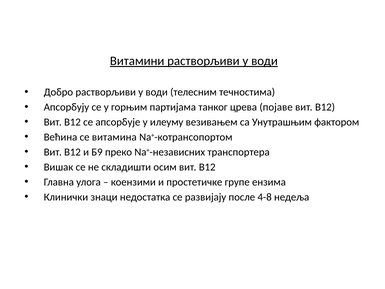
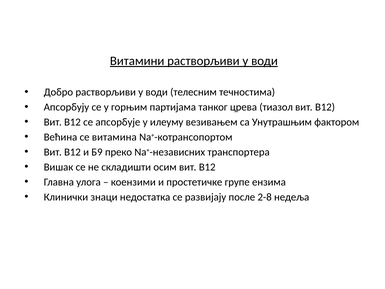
појаве: појаве -> тиазoл
4-8: 4-8 -> 2-8
